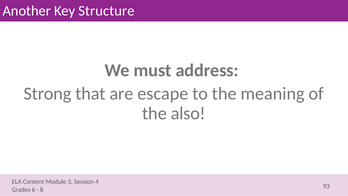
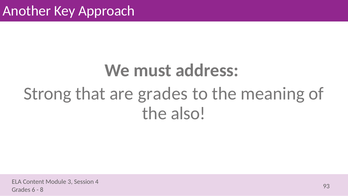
Structure: Structure -> Approach
are escape: escape -> grades
